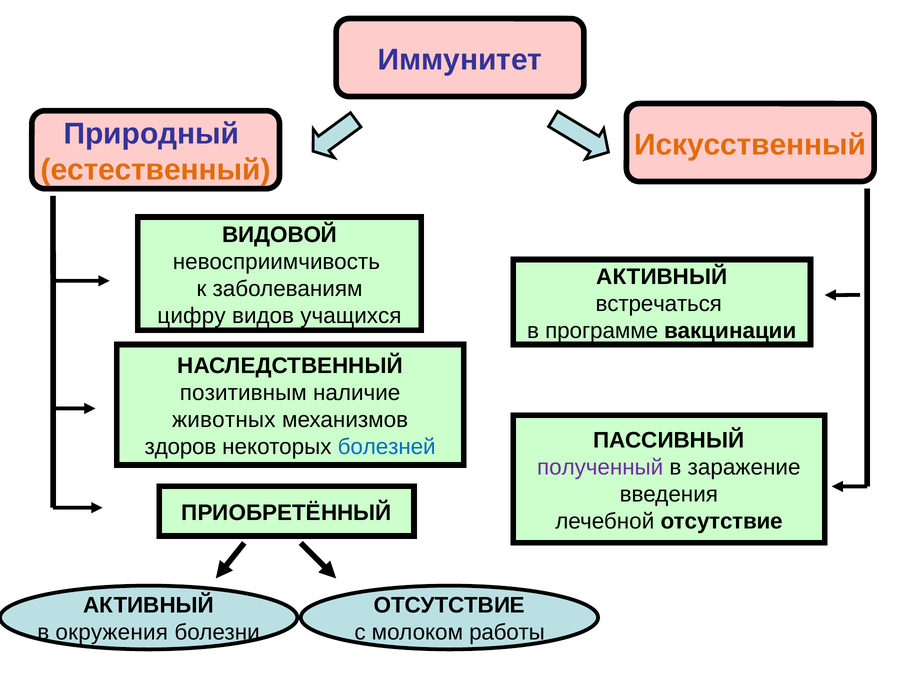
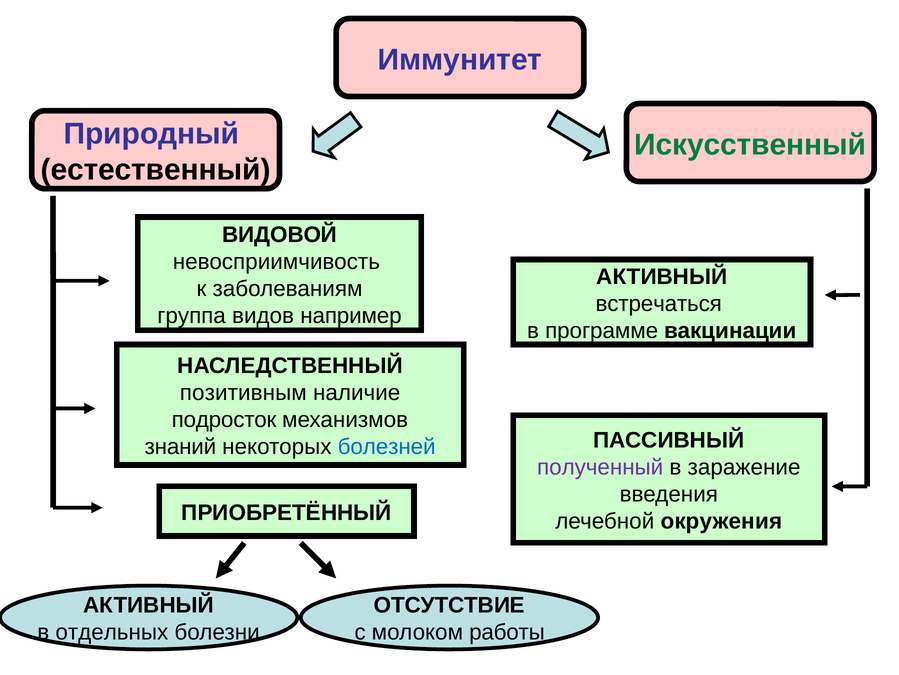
Искусственный colour: orange -> green
естественный colour: orange -> black
цифру: цифру -> группа
учащихся: учащихся -> например
животных: животных -> подросток
здоров: здоров -> знаний
лечебной отсутствие: отсутствие -> окружения
окружения: окружения -> отдельных
